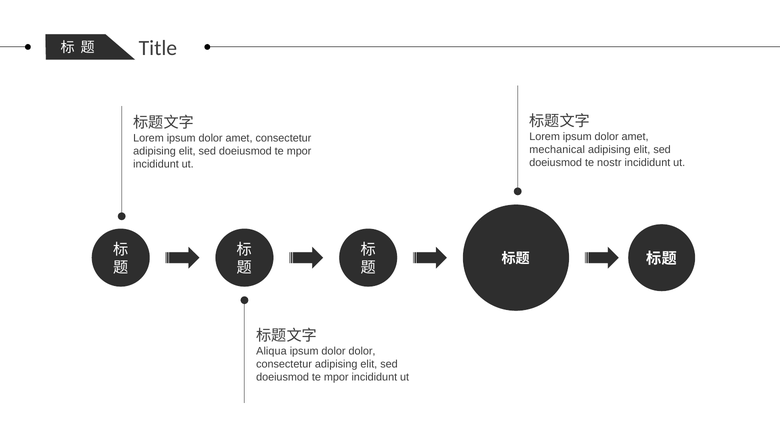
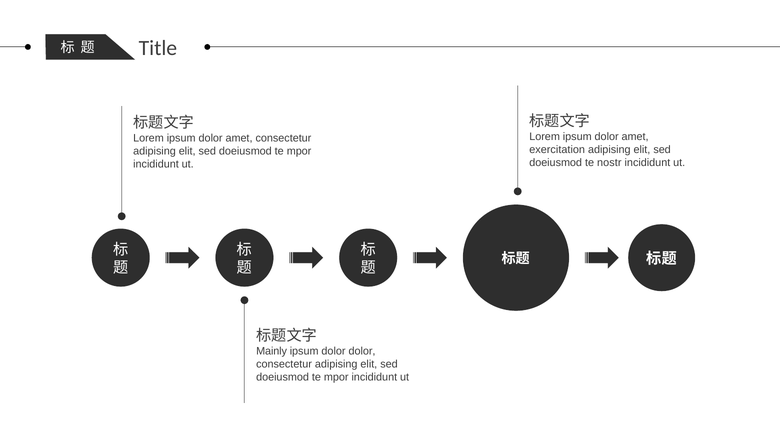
mechanical: mechanical -> exercitation
Aliqua: Aliqua -> Mainly
